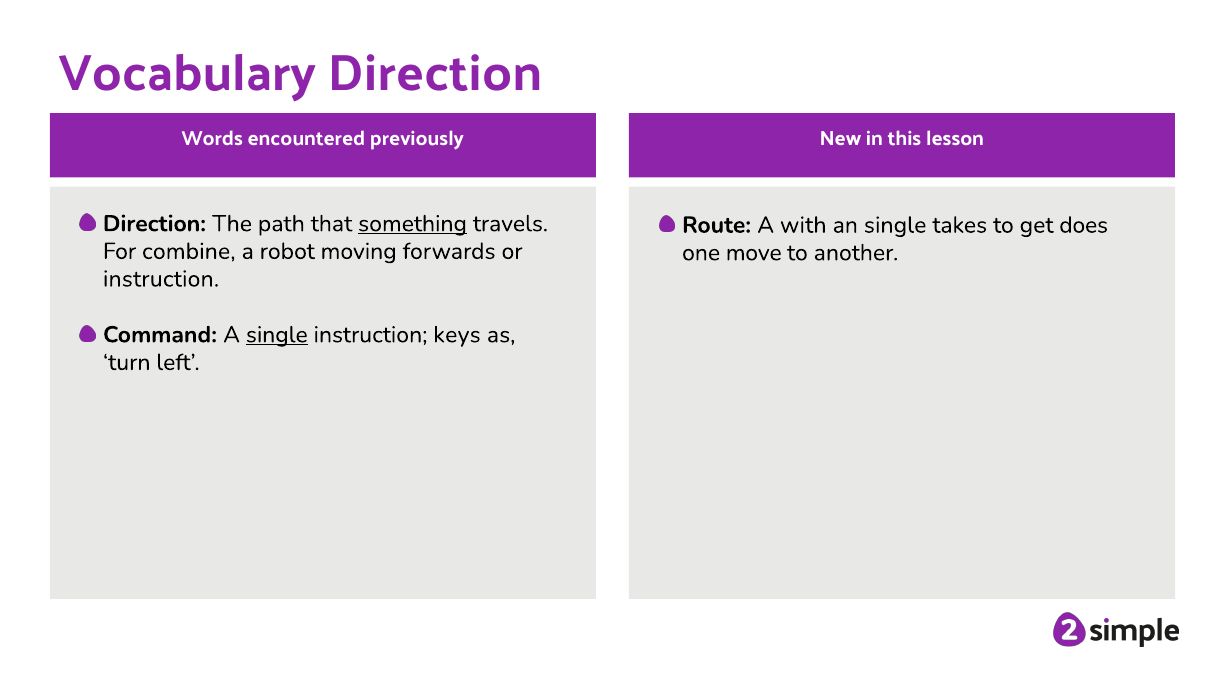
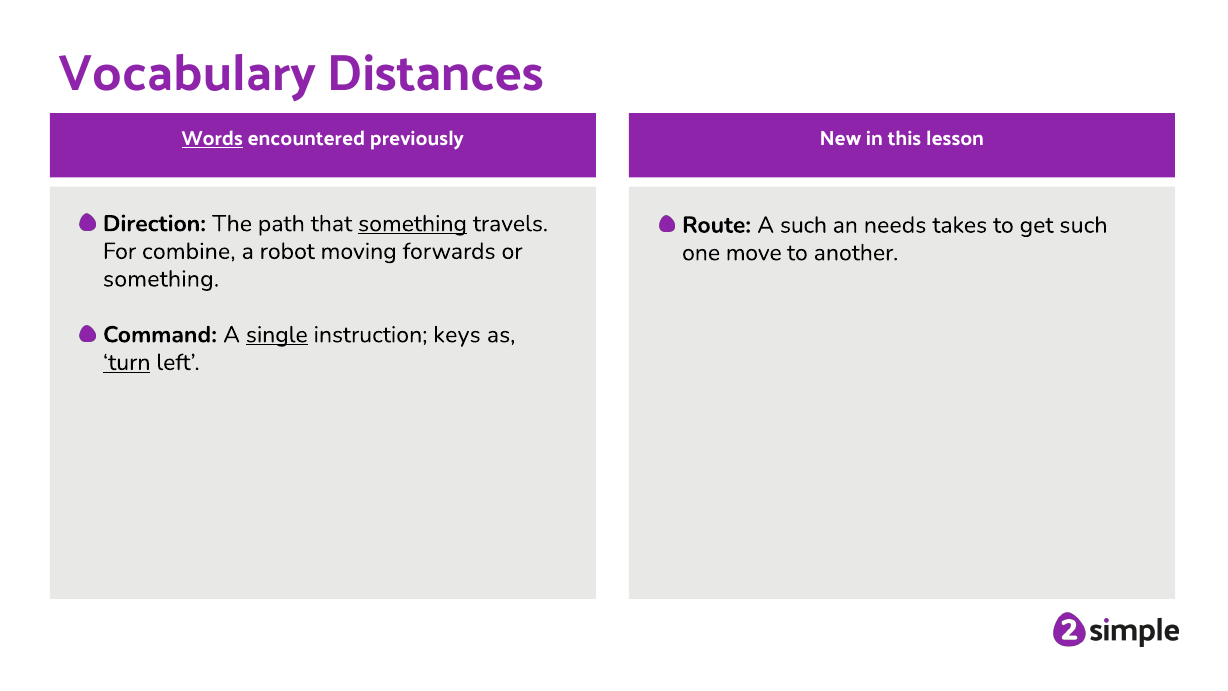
Vocabulary Direction: Direction -> Distances
Words underline: none -> present
A with: with -> such
an single: single -> needs
get does: does -> such
instruction at (161, 279): instruction -> something
turn underline: none -> present
